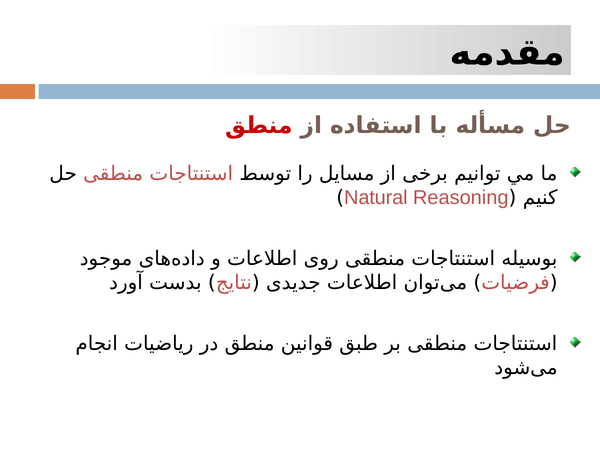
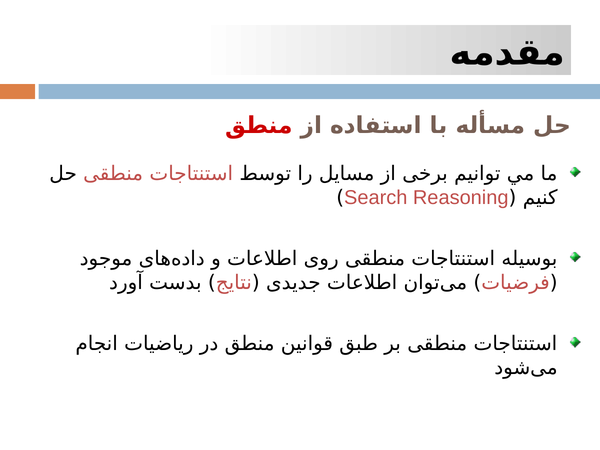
Natural: Natural -> Search
